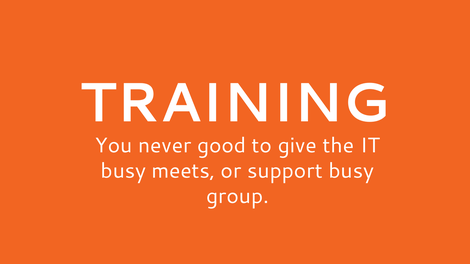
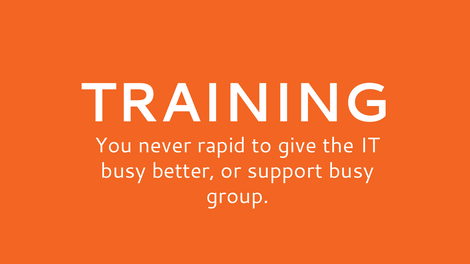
good: good -> rapid
meets: meets -> better
